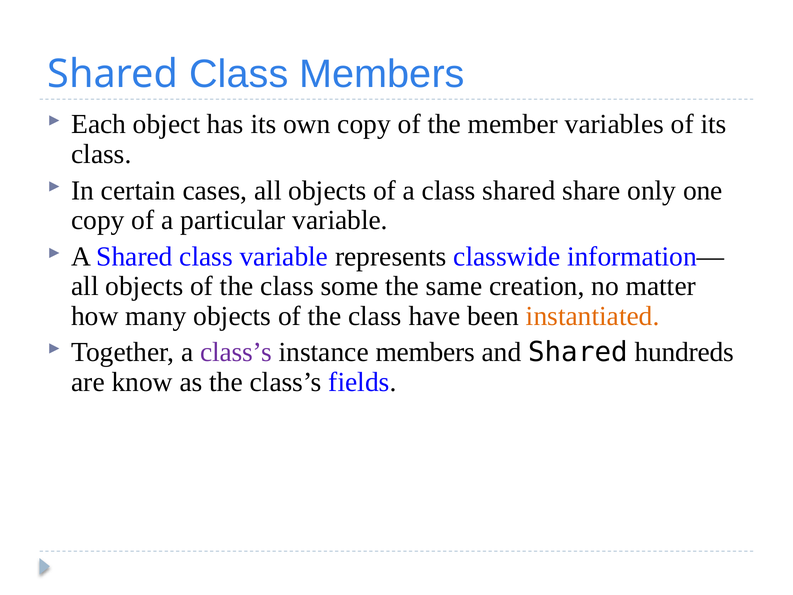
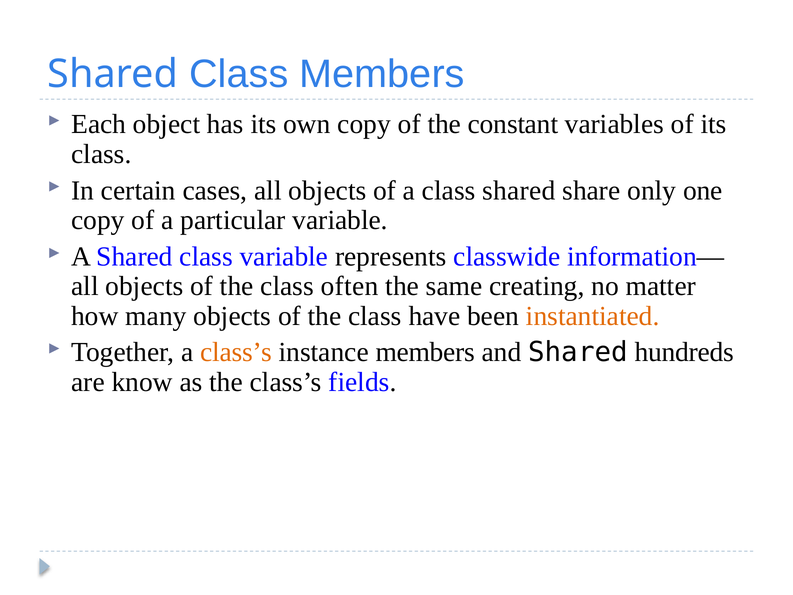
member: member -> constant
some: some -> often
creation: creation -> creating
class’s at (236, 352) colour: purple -> orange
